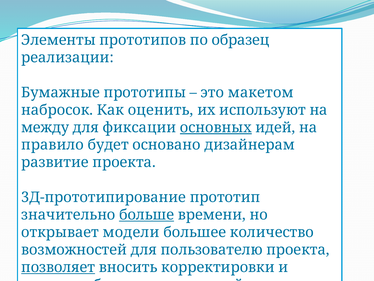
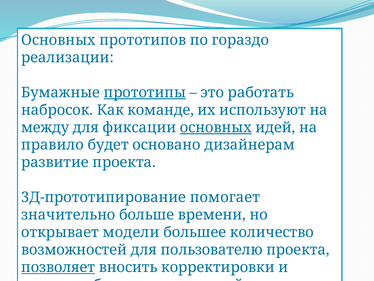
Элементы at (58, 40): Элементы -> Основных
образец: образец -> гораздо
прототипы underline: none -> present
макетом: макетом -> работать
оценить: оценить -> команде
прототип: прототип -> помогает
больше underline: present -> none
